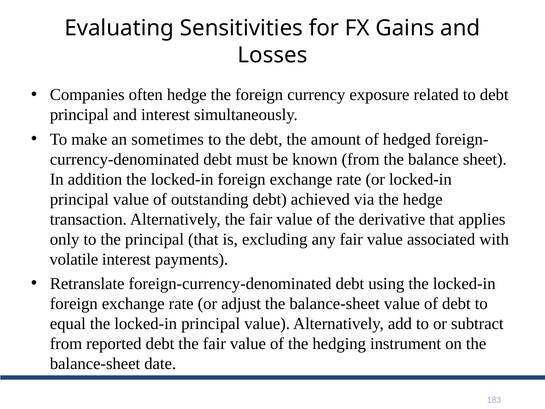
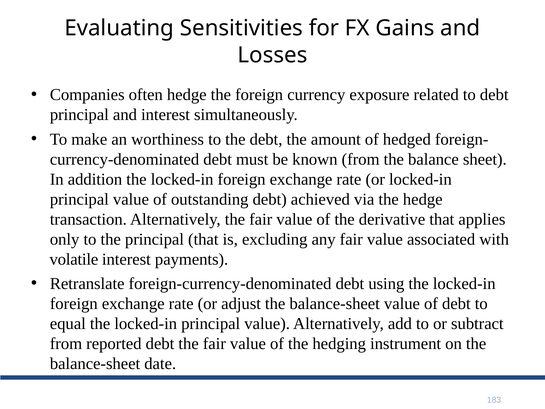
sometimes: sometimes -> worthiness
